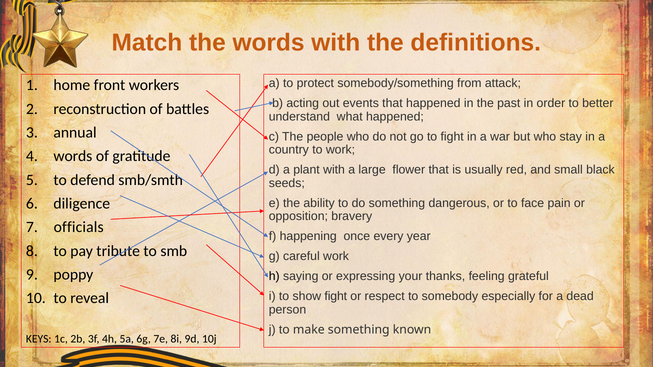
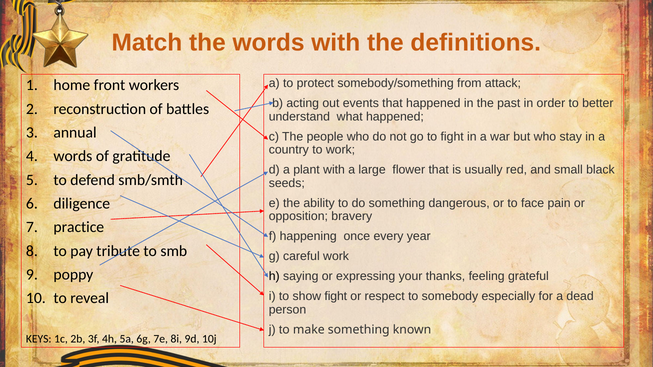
officials: officials -> practice
